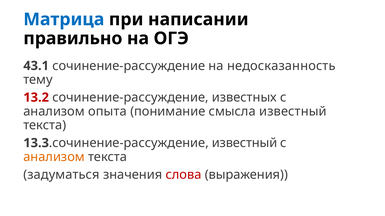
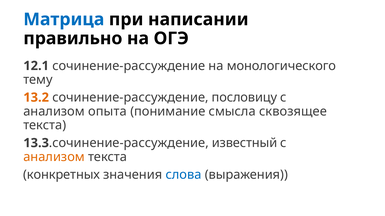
43.1: 43.1 -> 12.1
недосказанность: недосказанность -> монологического
13.2 colour: red -> orange
известных: известных -> пословицу
смысла известный: известный -> сквозящее
задуматься: задуматься -> конкретных
слова colour: red -> blue
